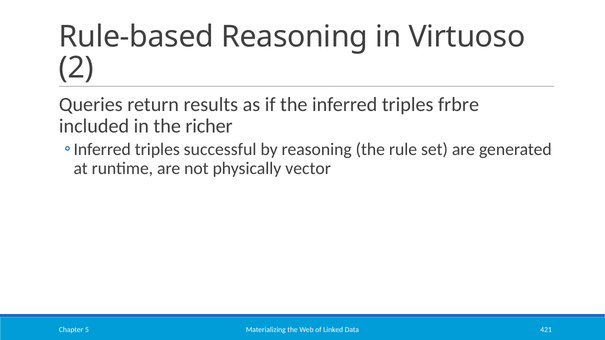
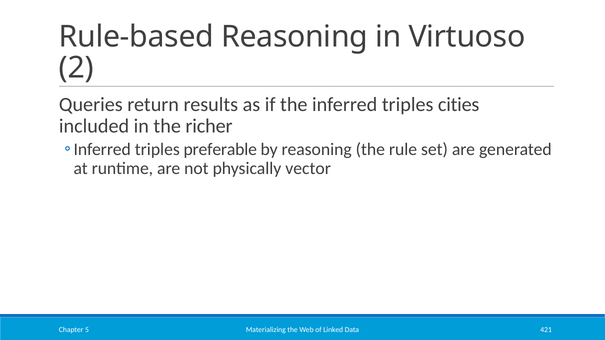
frbre: frbre -> cities
successful: successful -> preferable
